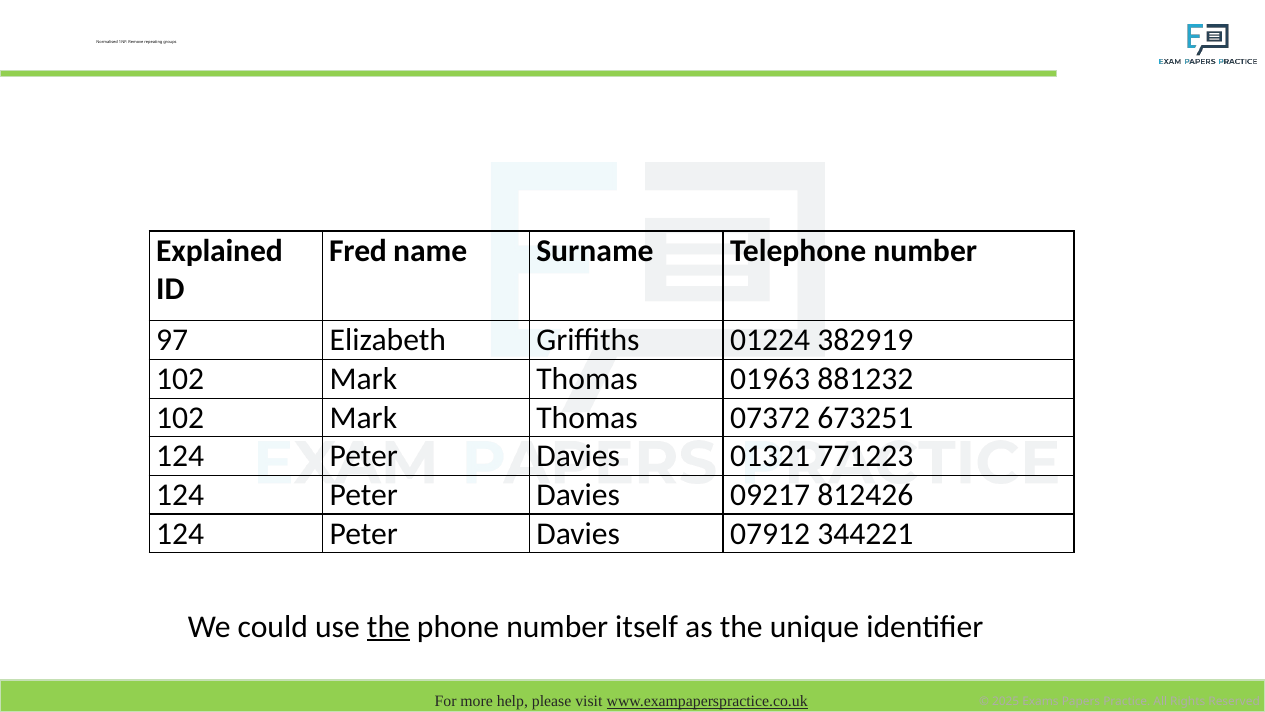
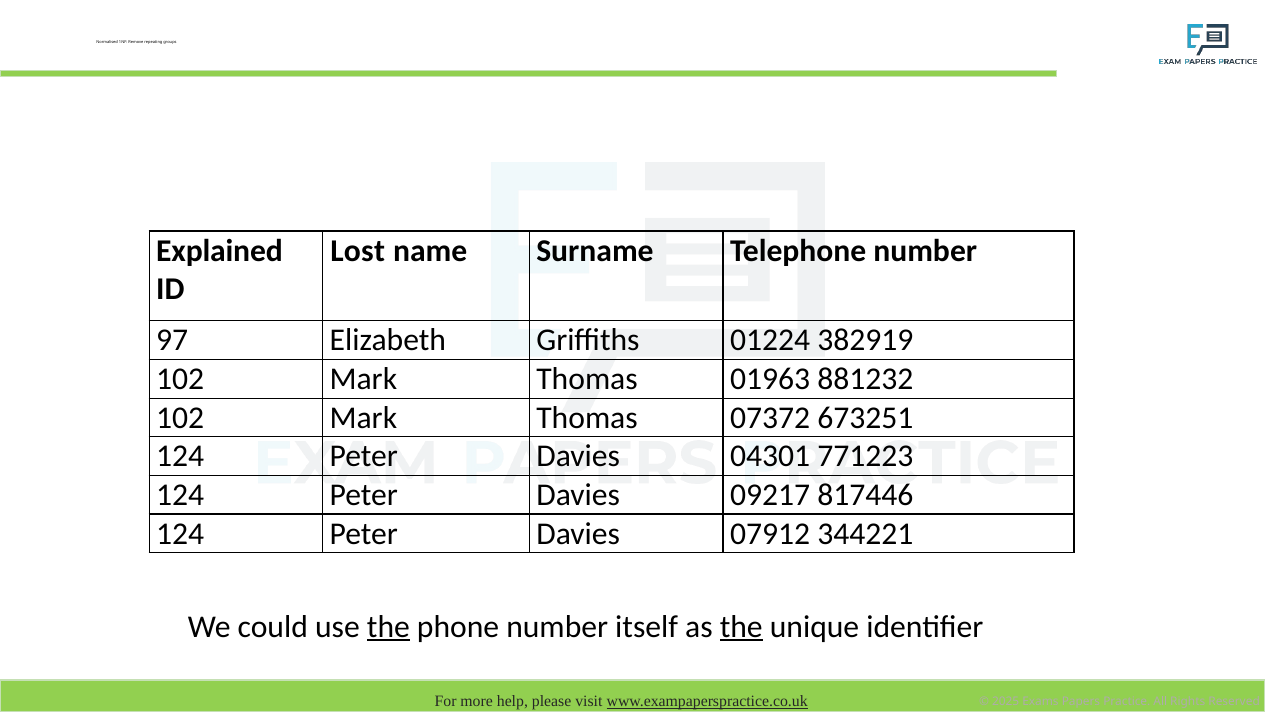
Fred: Fred -> Lost
01321: 01321 -> 04301
812426: 812426 -> 817446
the at (741, 626) underline: none -> present
